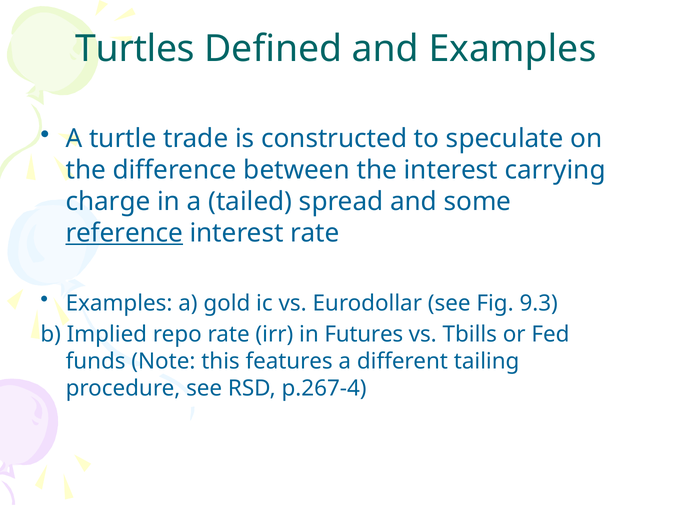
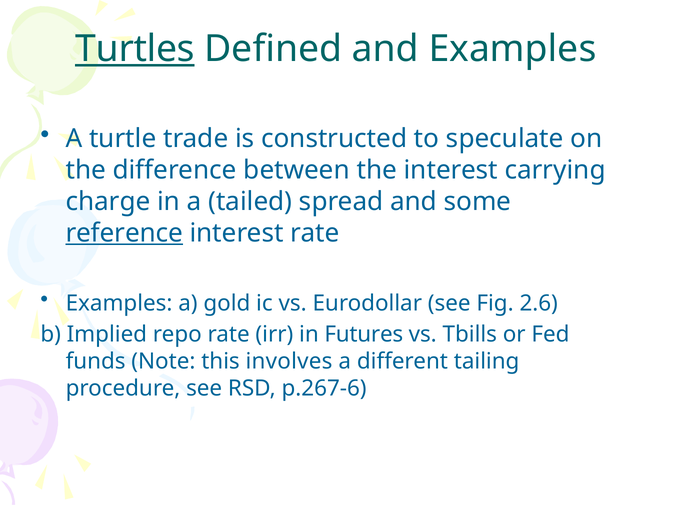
Turtles underline: none -> present
9.3: 9.3 -> 2.6
features: features -> involves
p.267-4: p.267-4 -> p.267-6
